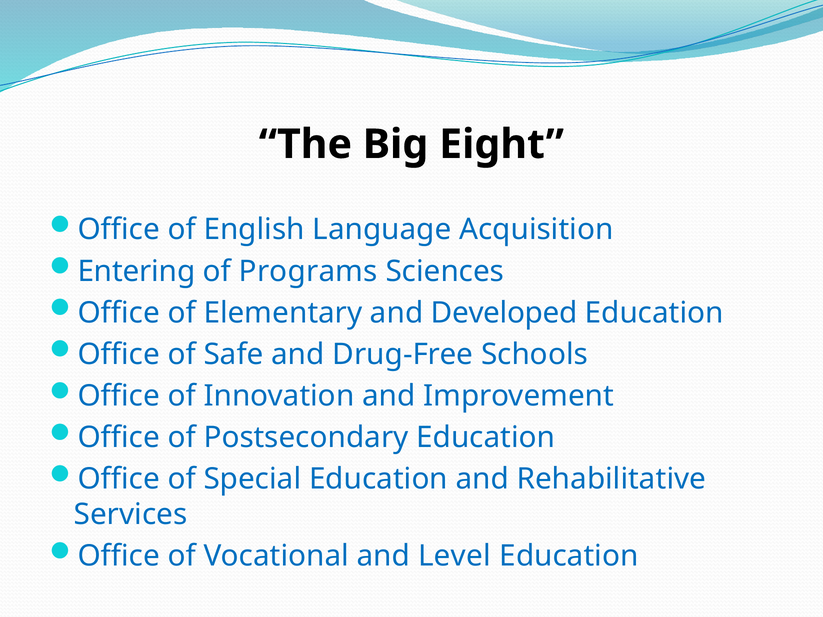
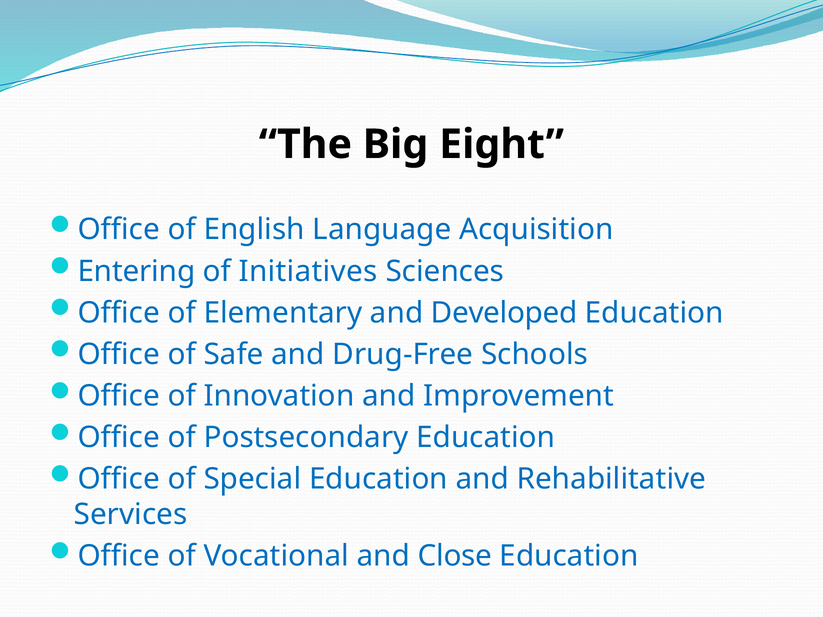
Programs: Programs -> Initiatives
Level: Level -> Close
